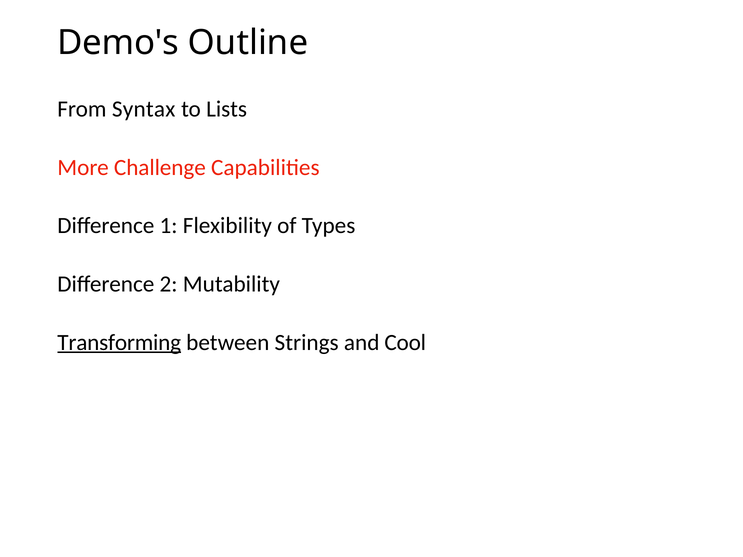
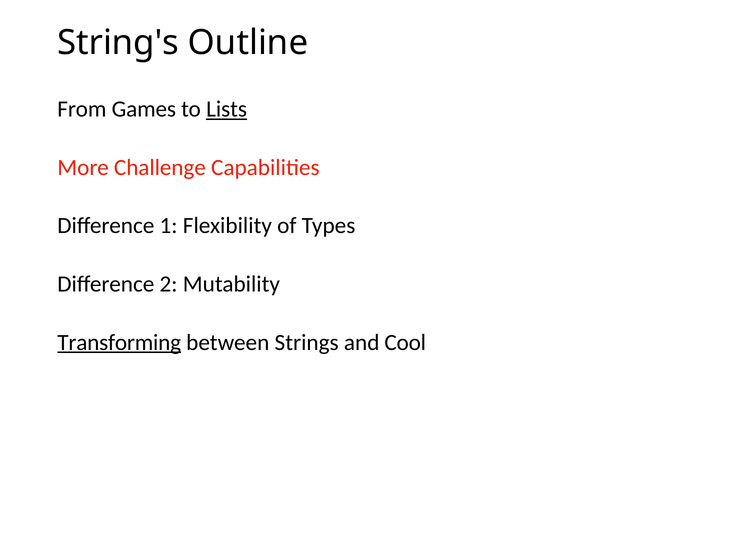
Demo's: Demo's -> String's
Syntax: Syntax -> Games
Lists underline: none -> present
